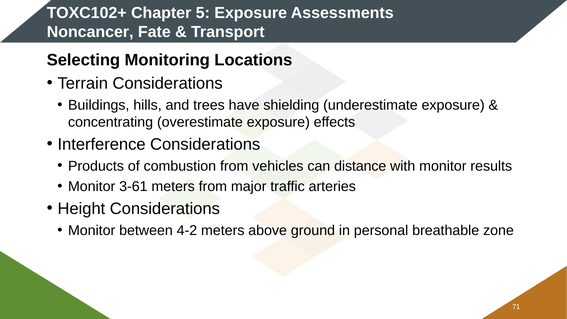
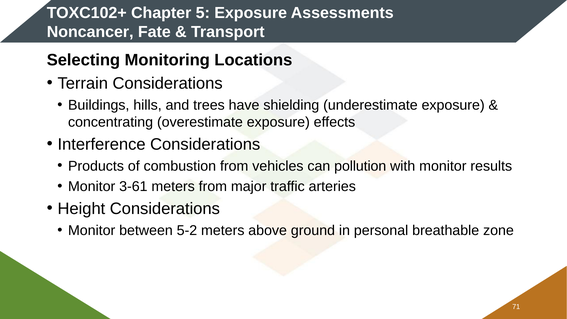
distance: distance -> pollution
4-2: 4-2 -> 5-2
